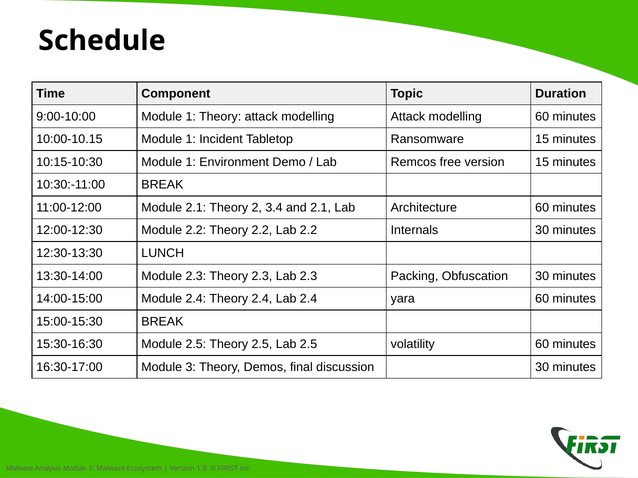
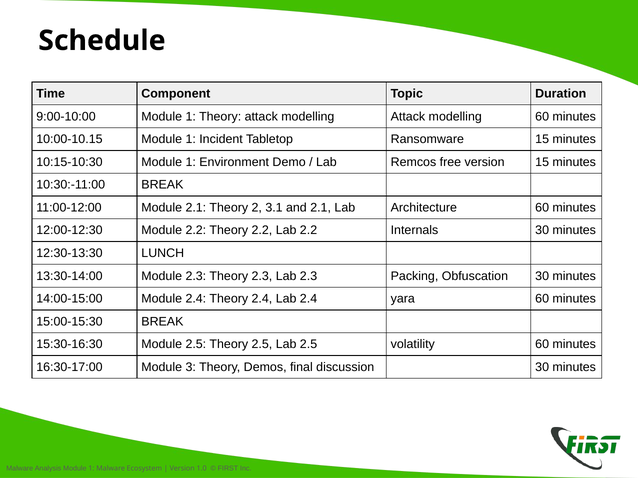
3.4: 3.4 -> 3.1
